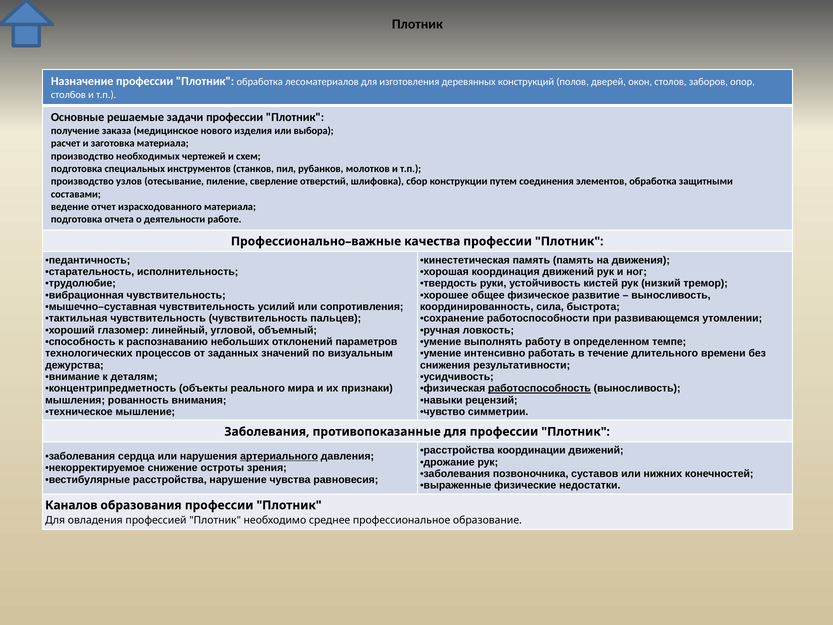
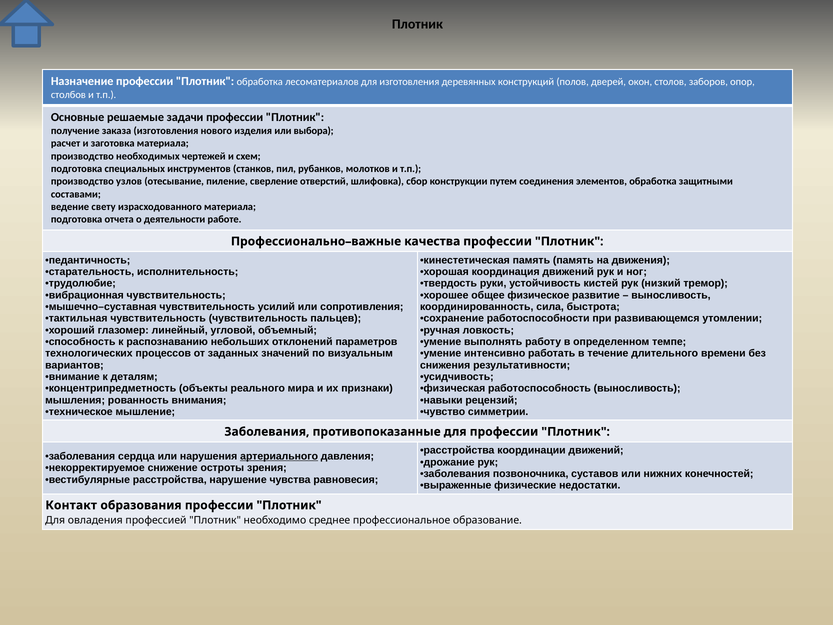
заказа медицинское: медицинское -> изготовления
отчет: отчет -> свету
дежурства: дежурства -> вариантов
работоспособность underline: present -> none
Каналов: Каналов -> Контакт
